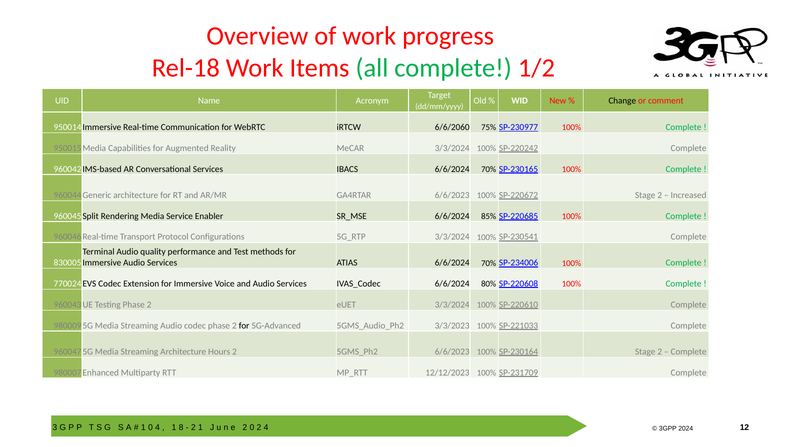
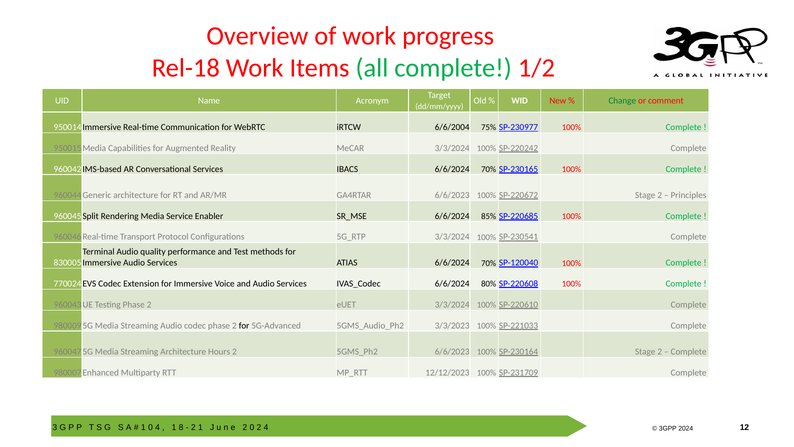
Change colour: black -> green
6/6/2060: 6/6/2060 -> 6/6/2004
Increased: Increased -> Principles
SP-234006: SP-234006 -> SP-120040
